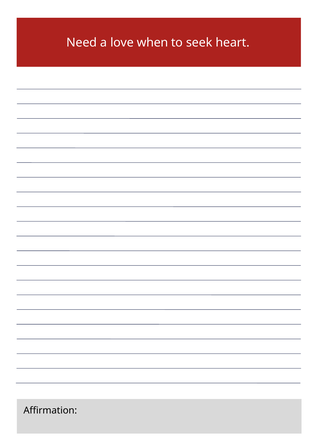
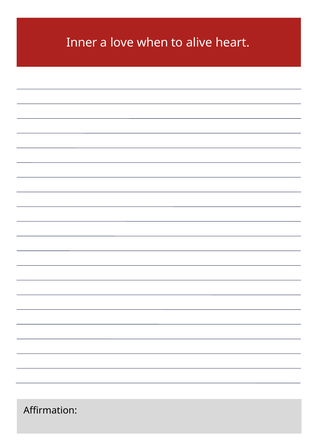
Need: Need -> Inner
seek: seek -> alive
